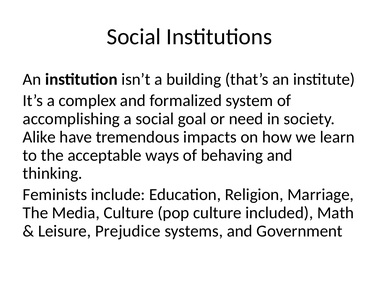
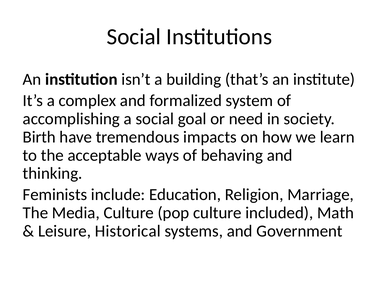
Alike: Alike -> Birth
Prejudice: Prejudice -> Historical
